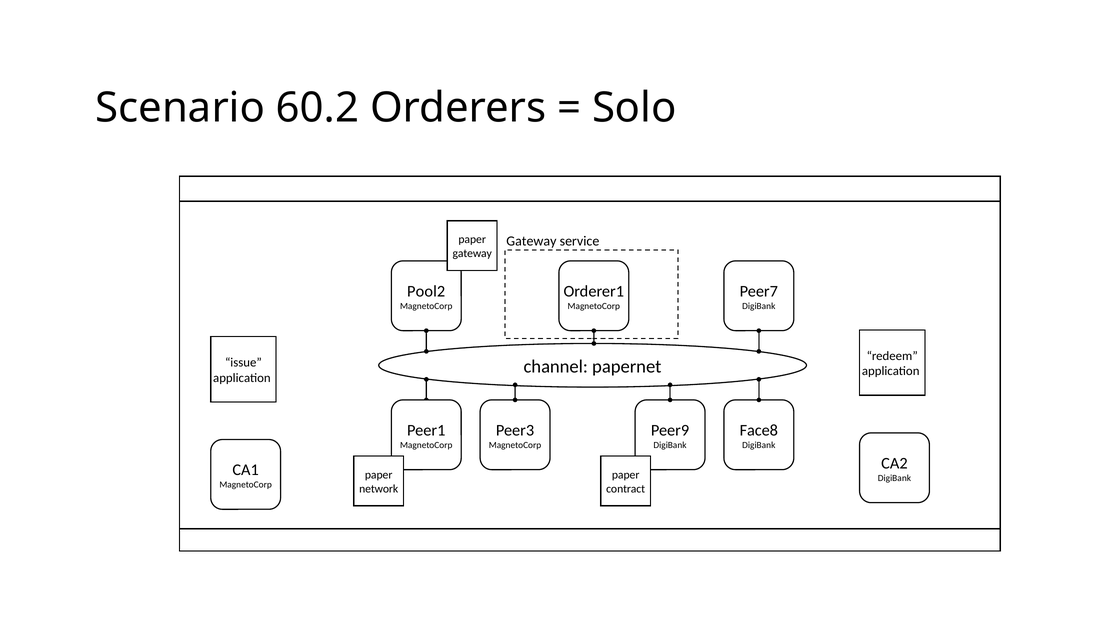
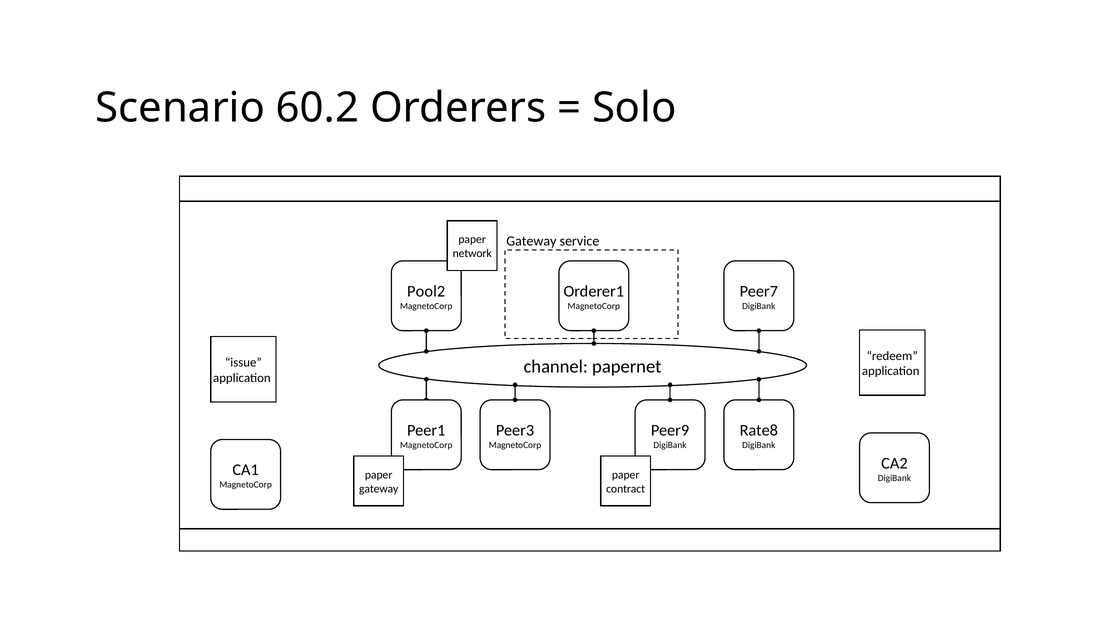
gateway at (472, 254): gateway -> network
Face8: Face8 -> Rate8
network at (379, 489): network -> gateway
